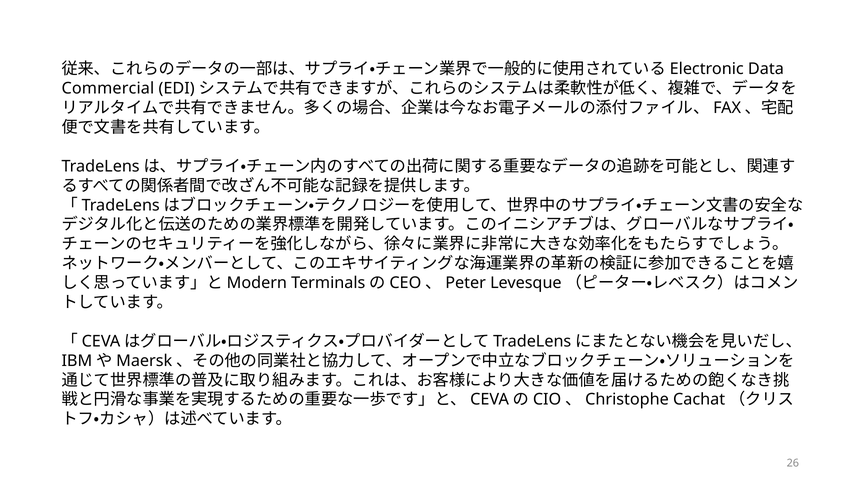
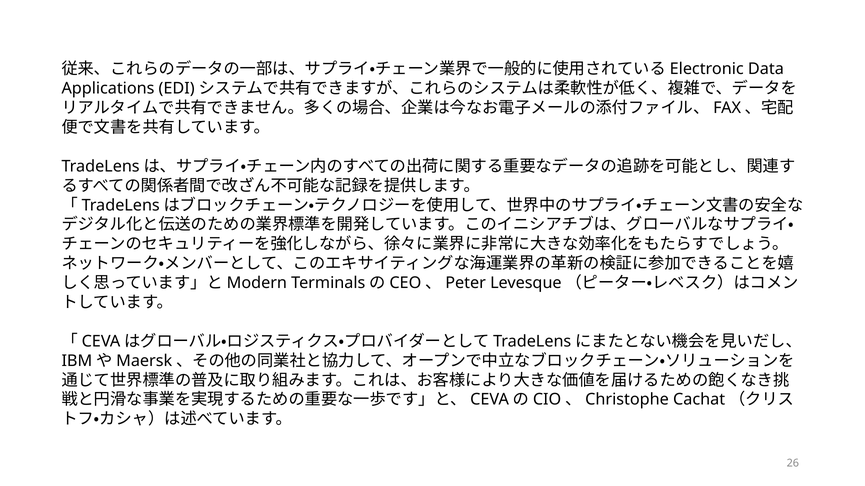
Commercial: Commercial -> Applications
